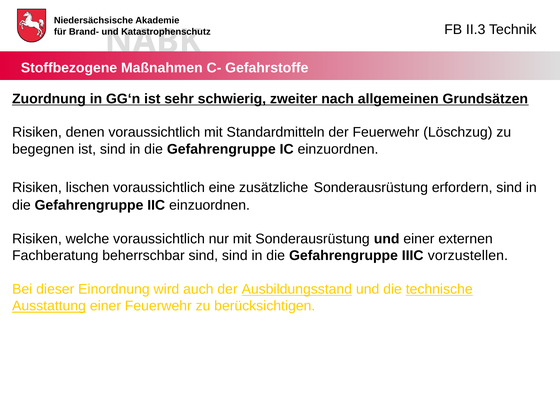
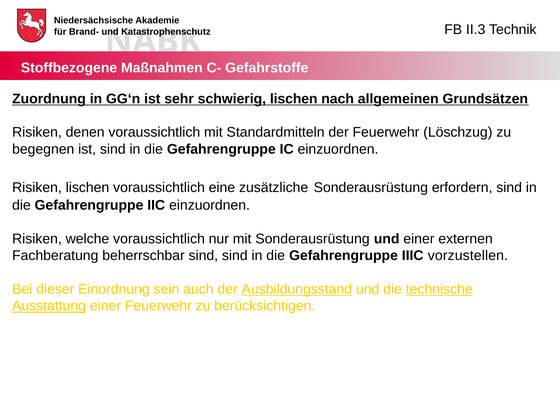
schwierig zweiter: zweiter -> lischen
wird: wird -> sein
